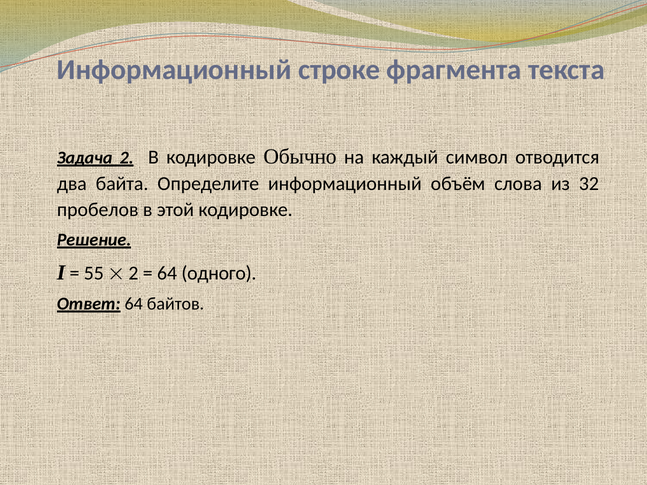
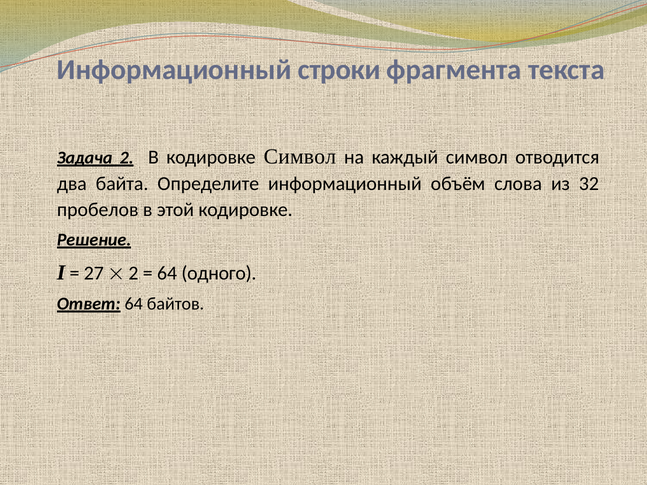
строке: строке -> строки
кодировке Обычно: Обычно -> Символ
55: 55 -> 27
